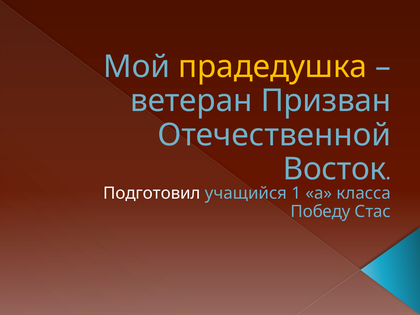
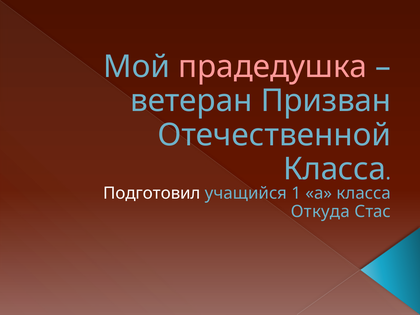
прадедушка colour: yellow -> pink
Восток at (335, 169): Восток -> Класса
Победу: Победу -> Откуда
